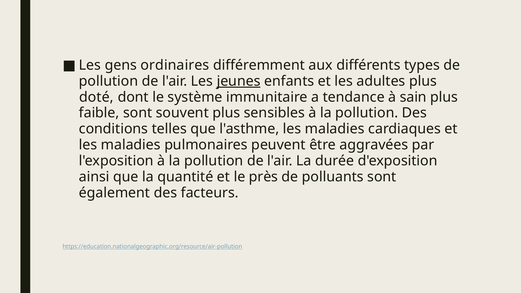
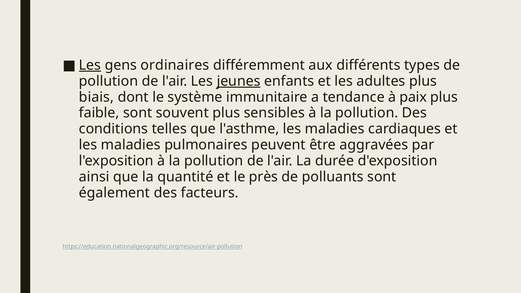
Les at (90, 65) underline: none -> present
doté: doté -> biais
sain: sain -> paix
